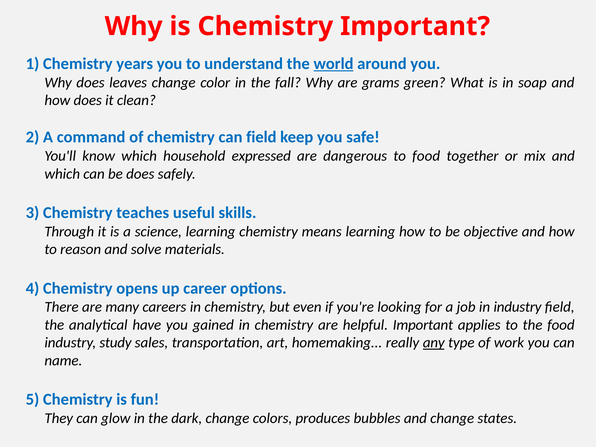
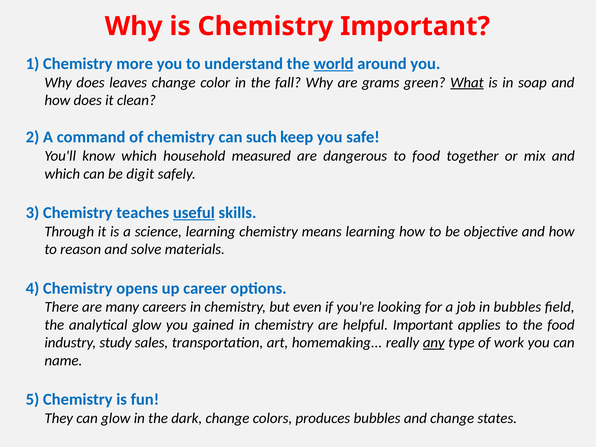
years: years -> more
What underline: none -> present
can field: field -> such
expressed: expressed -> measured
be does: does -> digit
useful underline: none -> present
in industry: industry -> bubbles
analytical have: have -> glow
